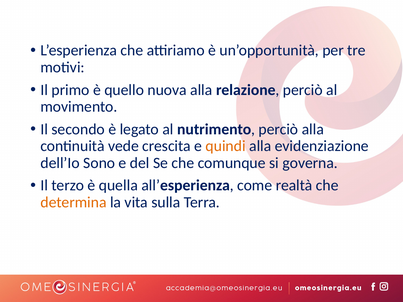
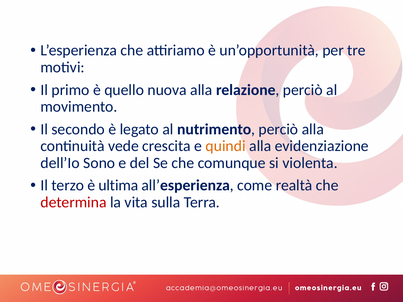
governa: governa -> violenta
quella: quella -> ultima
determina colour: orange -> red
